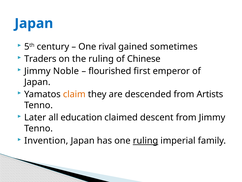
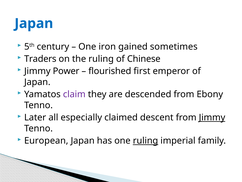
rival: rival -> iron
Noble: Noble -> Power
claim colour: orange -> purple
Artists: Artists -> Ebony
education: education -> especially
Jimmy at (212, 117) underline: none -> present
Invention: Invention -> European
